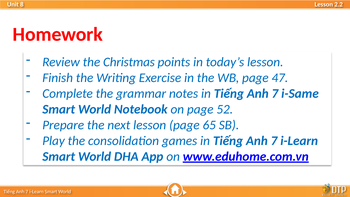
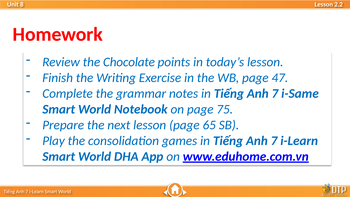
Christmas: Christmas -> Chocolate
52: 52 -> 75
